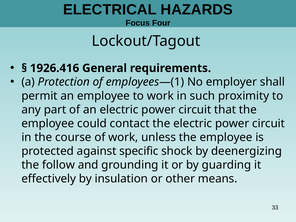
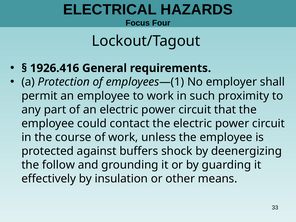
specific: specific -> buffers
